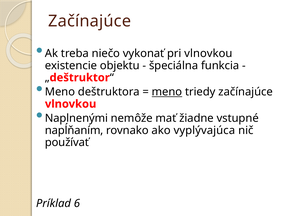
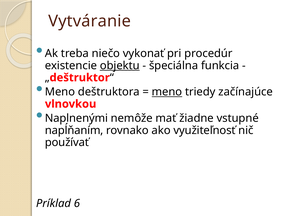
Začínajúce at (90, 21): Začínajúce -> Vytváranie
pri vlnovkou: vlnovkou -> procedúr
objektu underline: none -> present
vyplývajúca: vyplývajúca -> využiteľnosť
